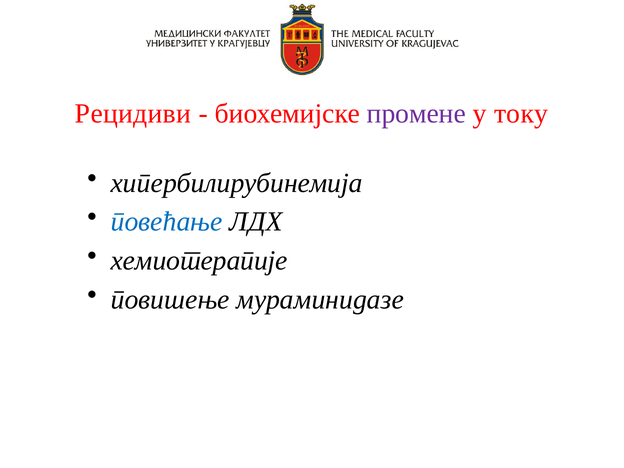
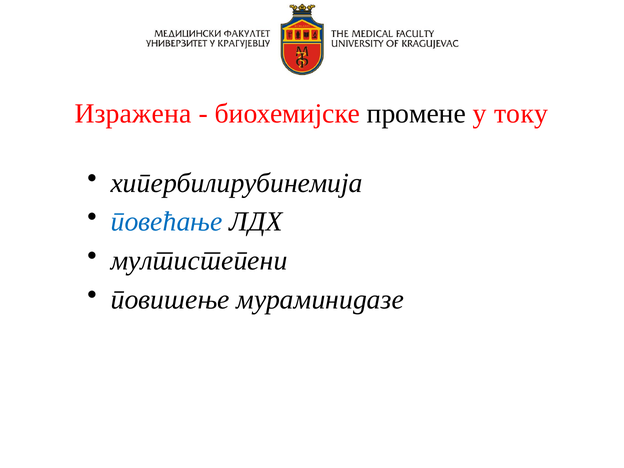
Рецидиви: Рецидиви -> Изражена
промене colour: purple -> black
хемиотерапије: хемиотерапије -> мултистепени
